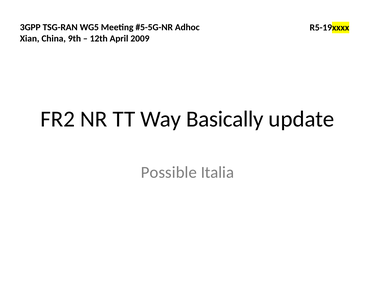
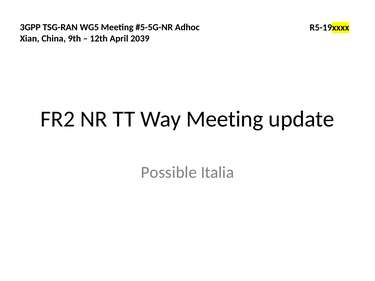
2009: 2009 -> 2039
Way Basically: Basically -> Meeting
